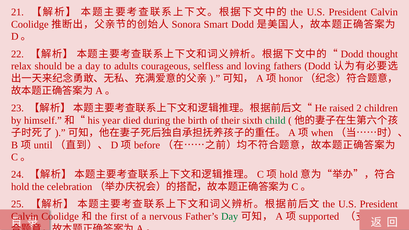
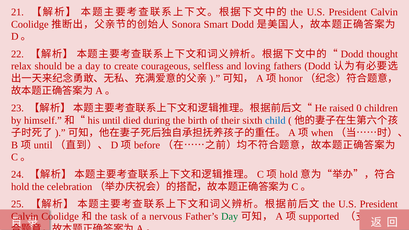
adults: adults -> create
2: 2 -> 0
year at (111, 120): year -> until
child colour: green -> blue
first: first -> task
